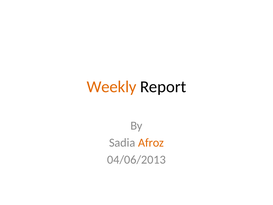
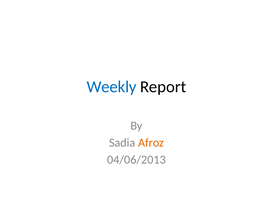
Weekly colour: orange -> blue
